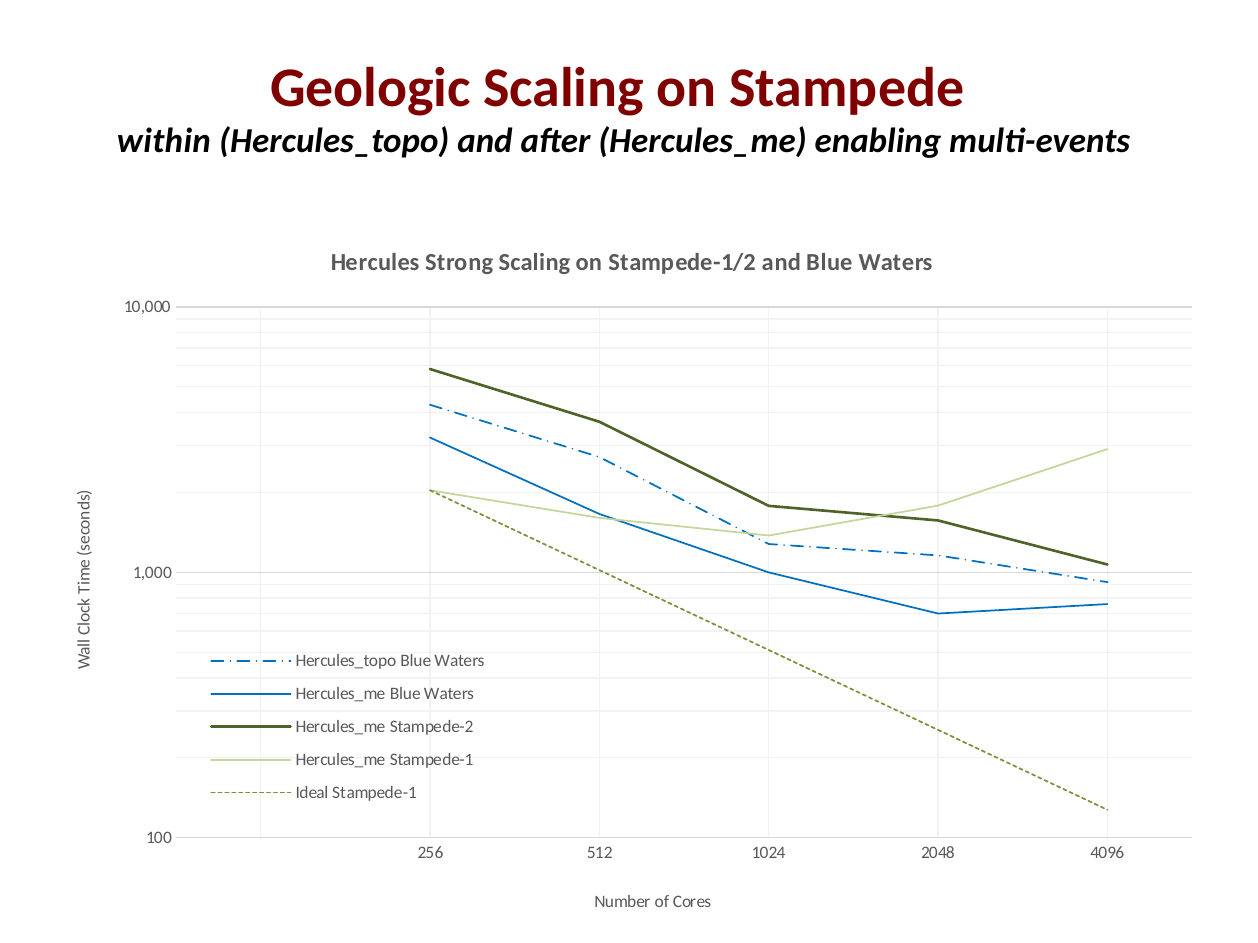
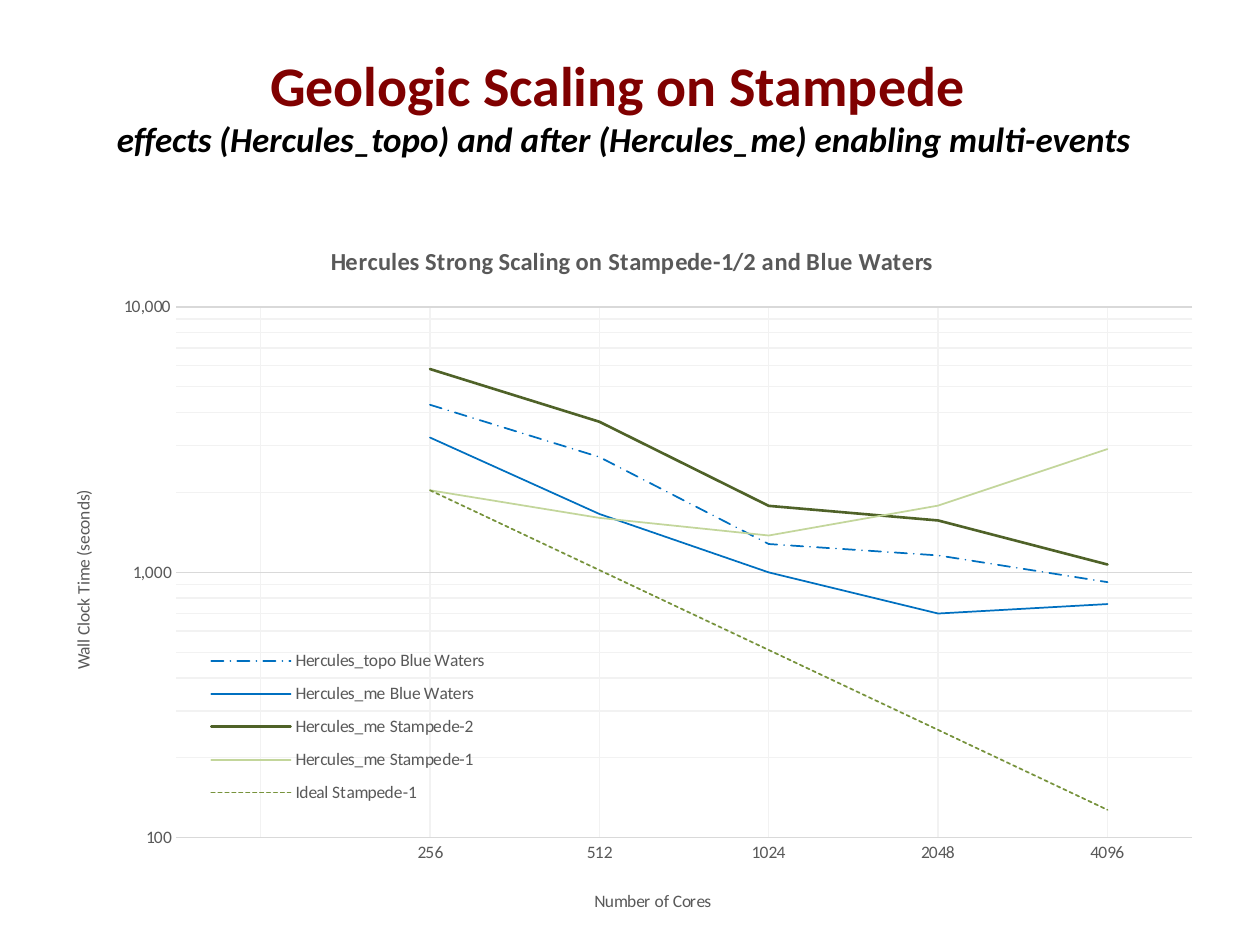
within: within -> effects
